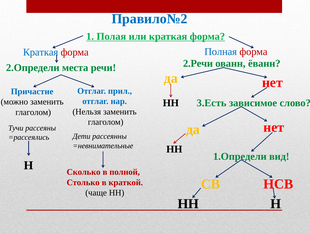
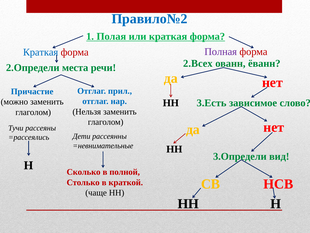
Полная colour: blue -> purple
2.Речи: 2.Речи -> 2.Всех
1.Определи: 1.Определи -> 3.Определи
